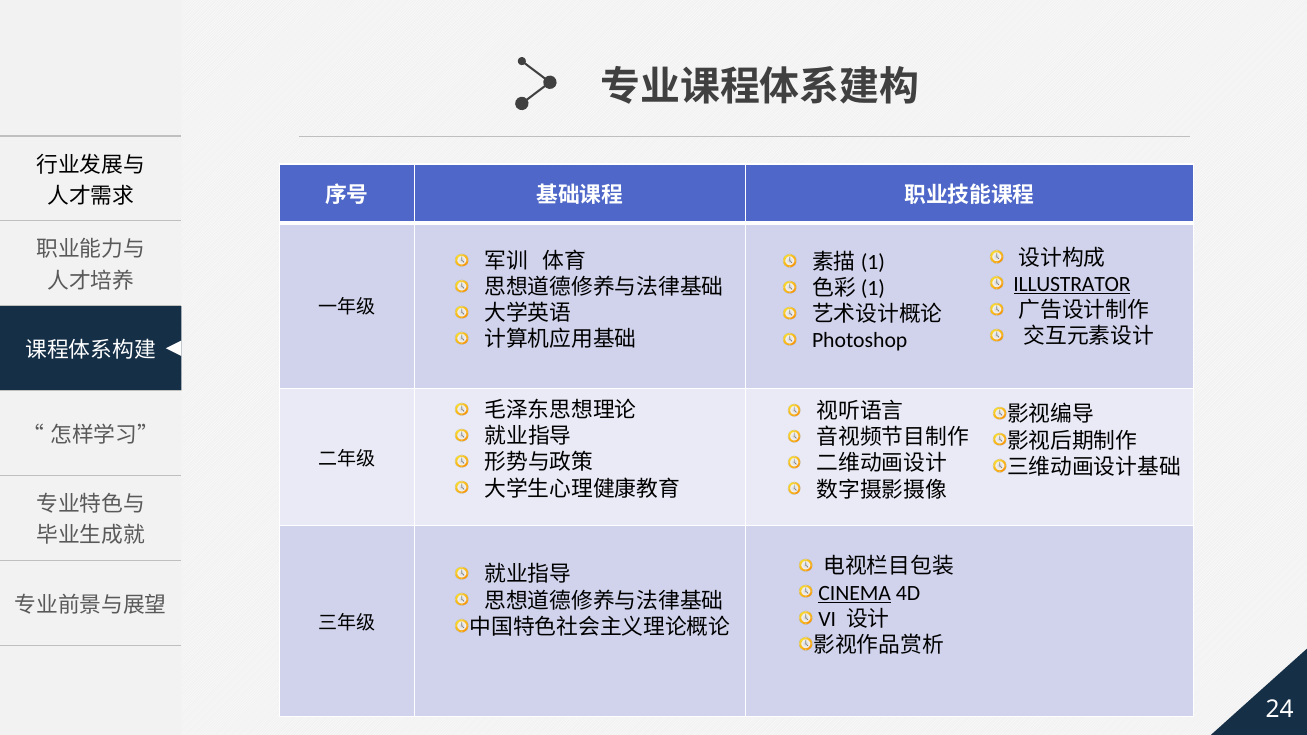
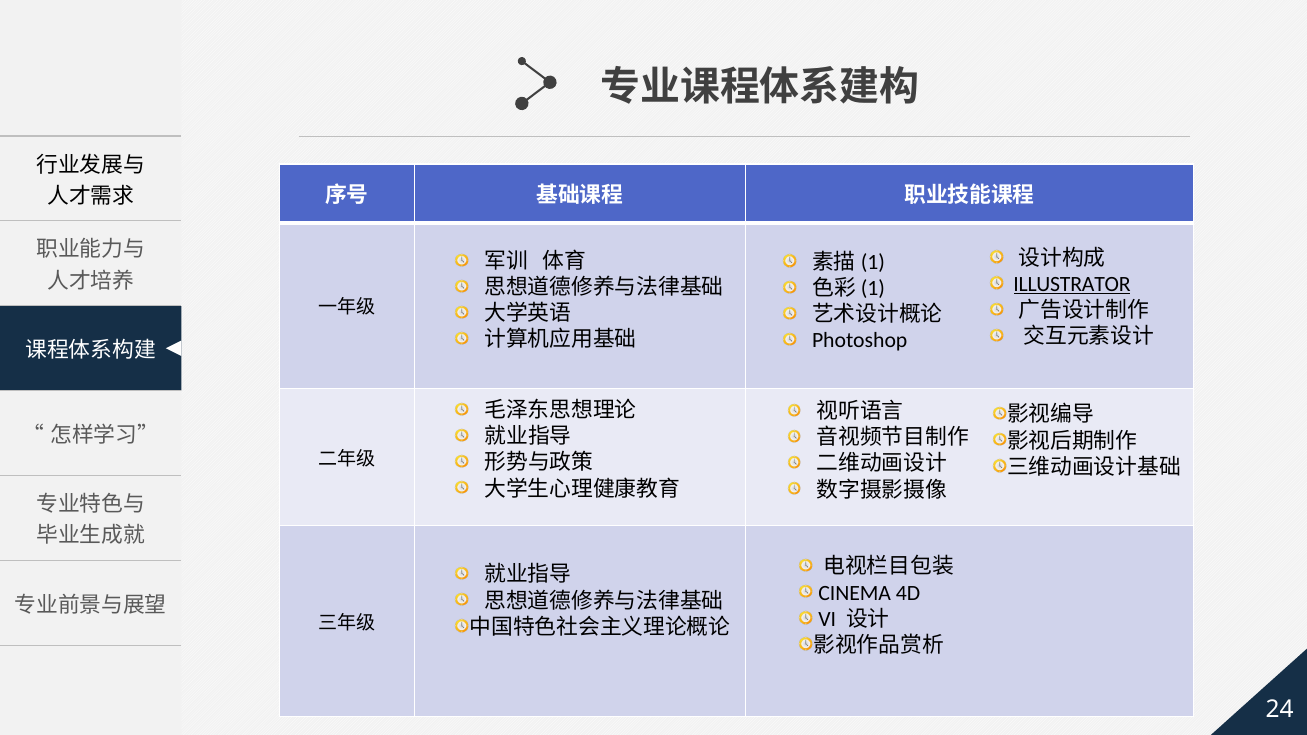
CINEMA underline: present -> none
